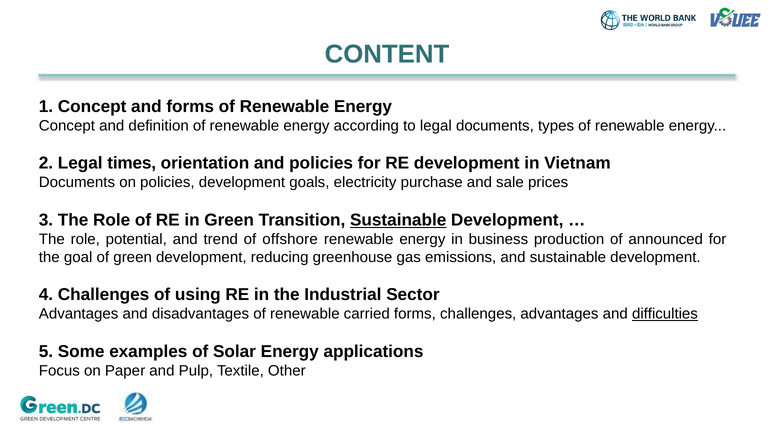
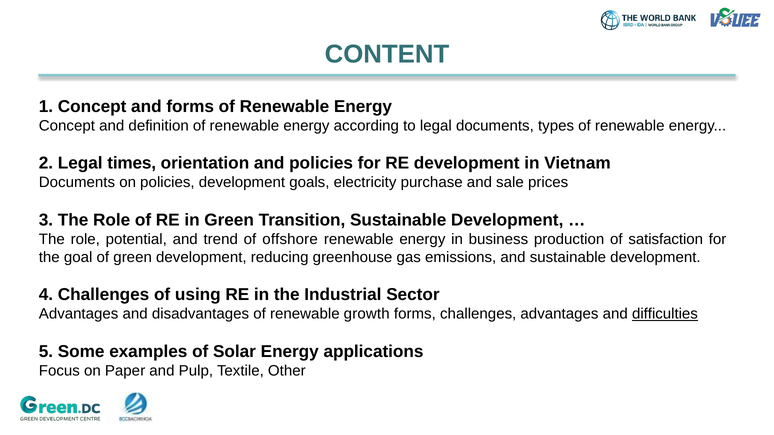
Sustainable at (398, 220) underline: present -> none
announced: announced -> satisfaction
carried: carried -> growth
